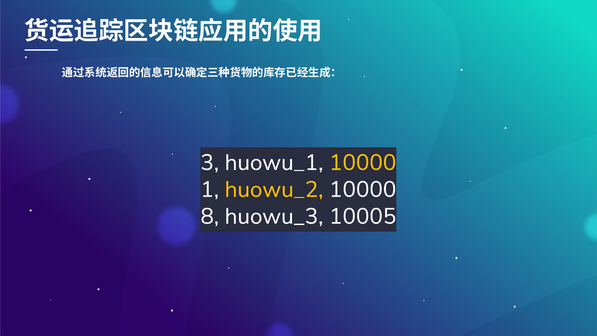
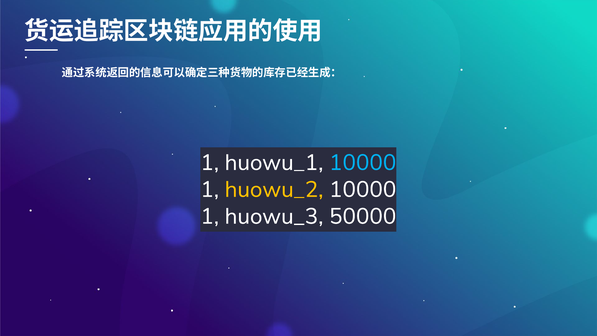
3 at (210, 162): 3 -> 1
10000 at (363, 162) colour: yellow -> light blue
8 at (210, 216): 8 -> 1
10005: 10005 -> 50000
